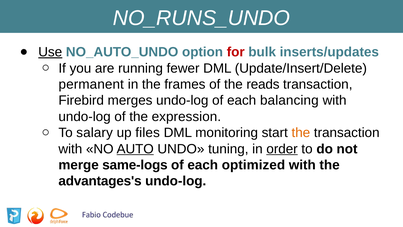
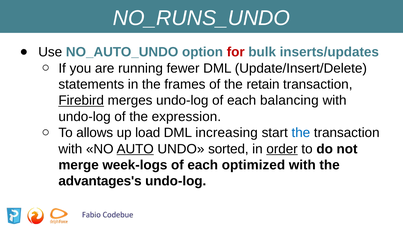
Use underline: present -> none
permanent: permanent -> statements
reads: reads -> retain
Firebird underline: none -> present
salary: salary -> allows
files: files -> load
monitoring: monitoring -> increasing
the at (301, 133) colour: orange -> blue
tuning: tuning -> sorted
same-logs: same-logs -> week-logs
